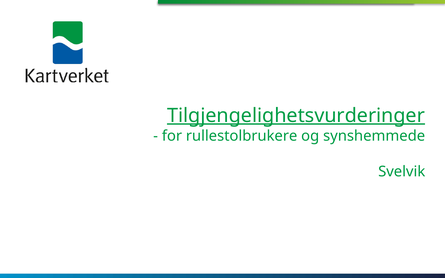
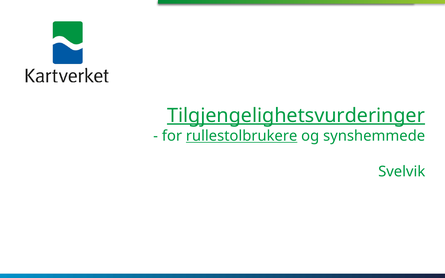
rullestolbrukere underline: none -> present
